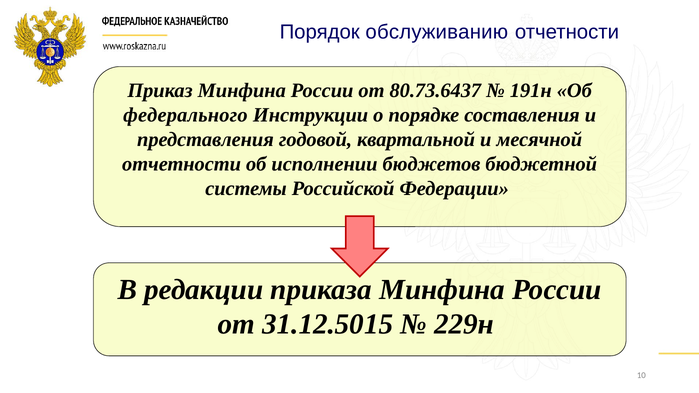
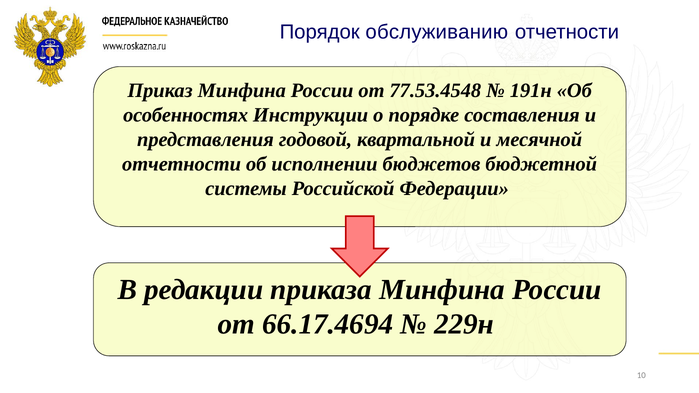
80.73.6437: 80.73.6437 -> 77.53.4548
федерального: федерального -> особенностях
31.12.5015: 31.12.5015 -> 66.17.4694
